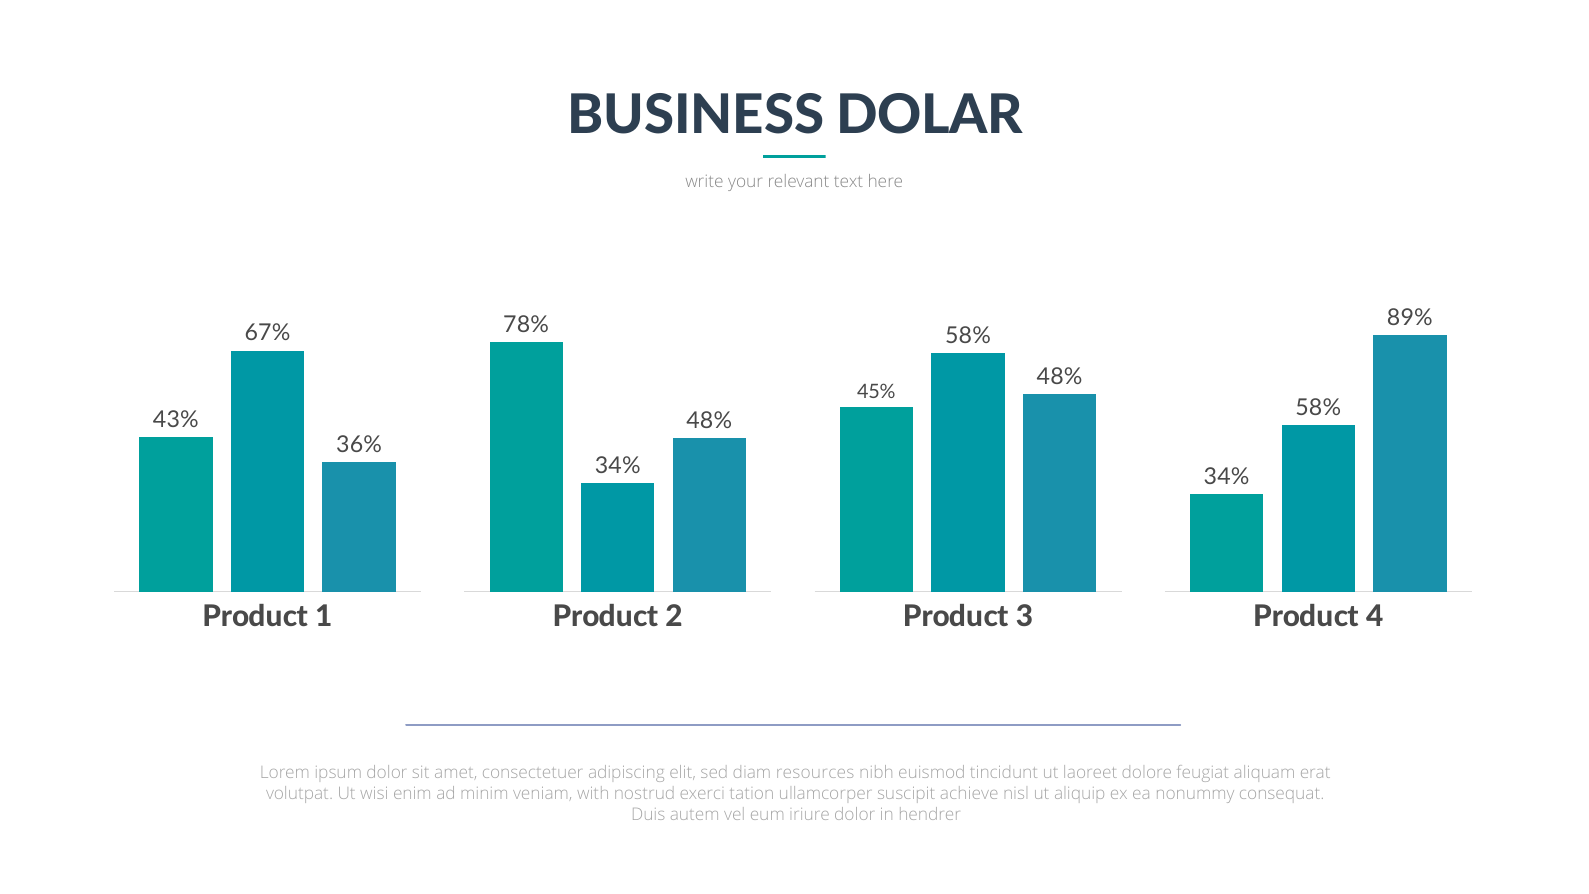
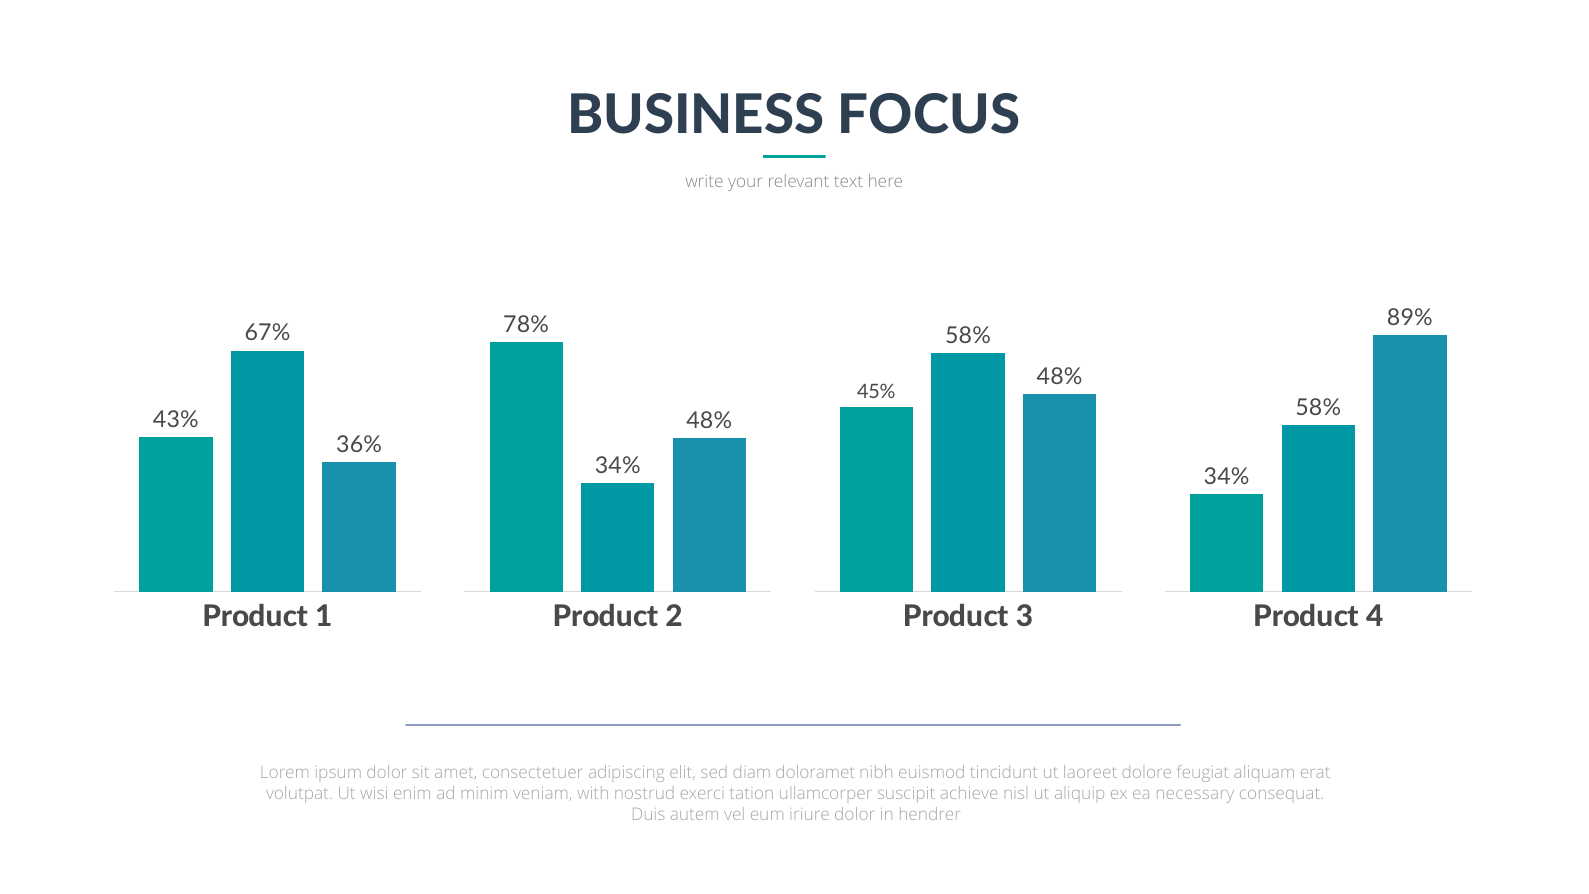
DOLAR: DOLAR -> FOCUS
resources: resources -> doloramet
nonummy: nonummy -> necessary
